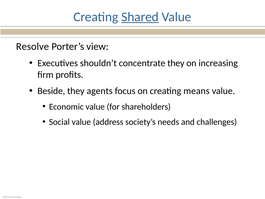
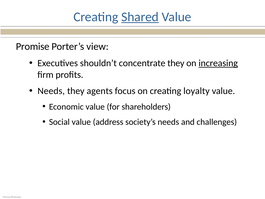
Resolve: Resolve -> Promise
increasing underline: none -> present
Beside at (51, 91): Beside -> Needs
means: means -> loyalty
